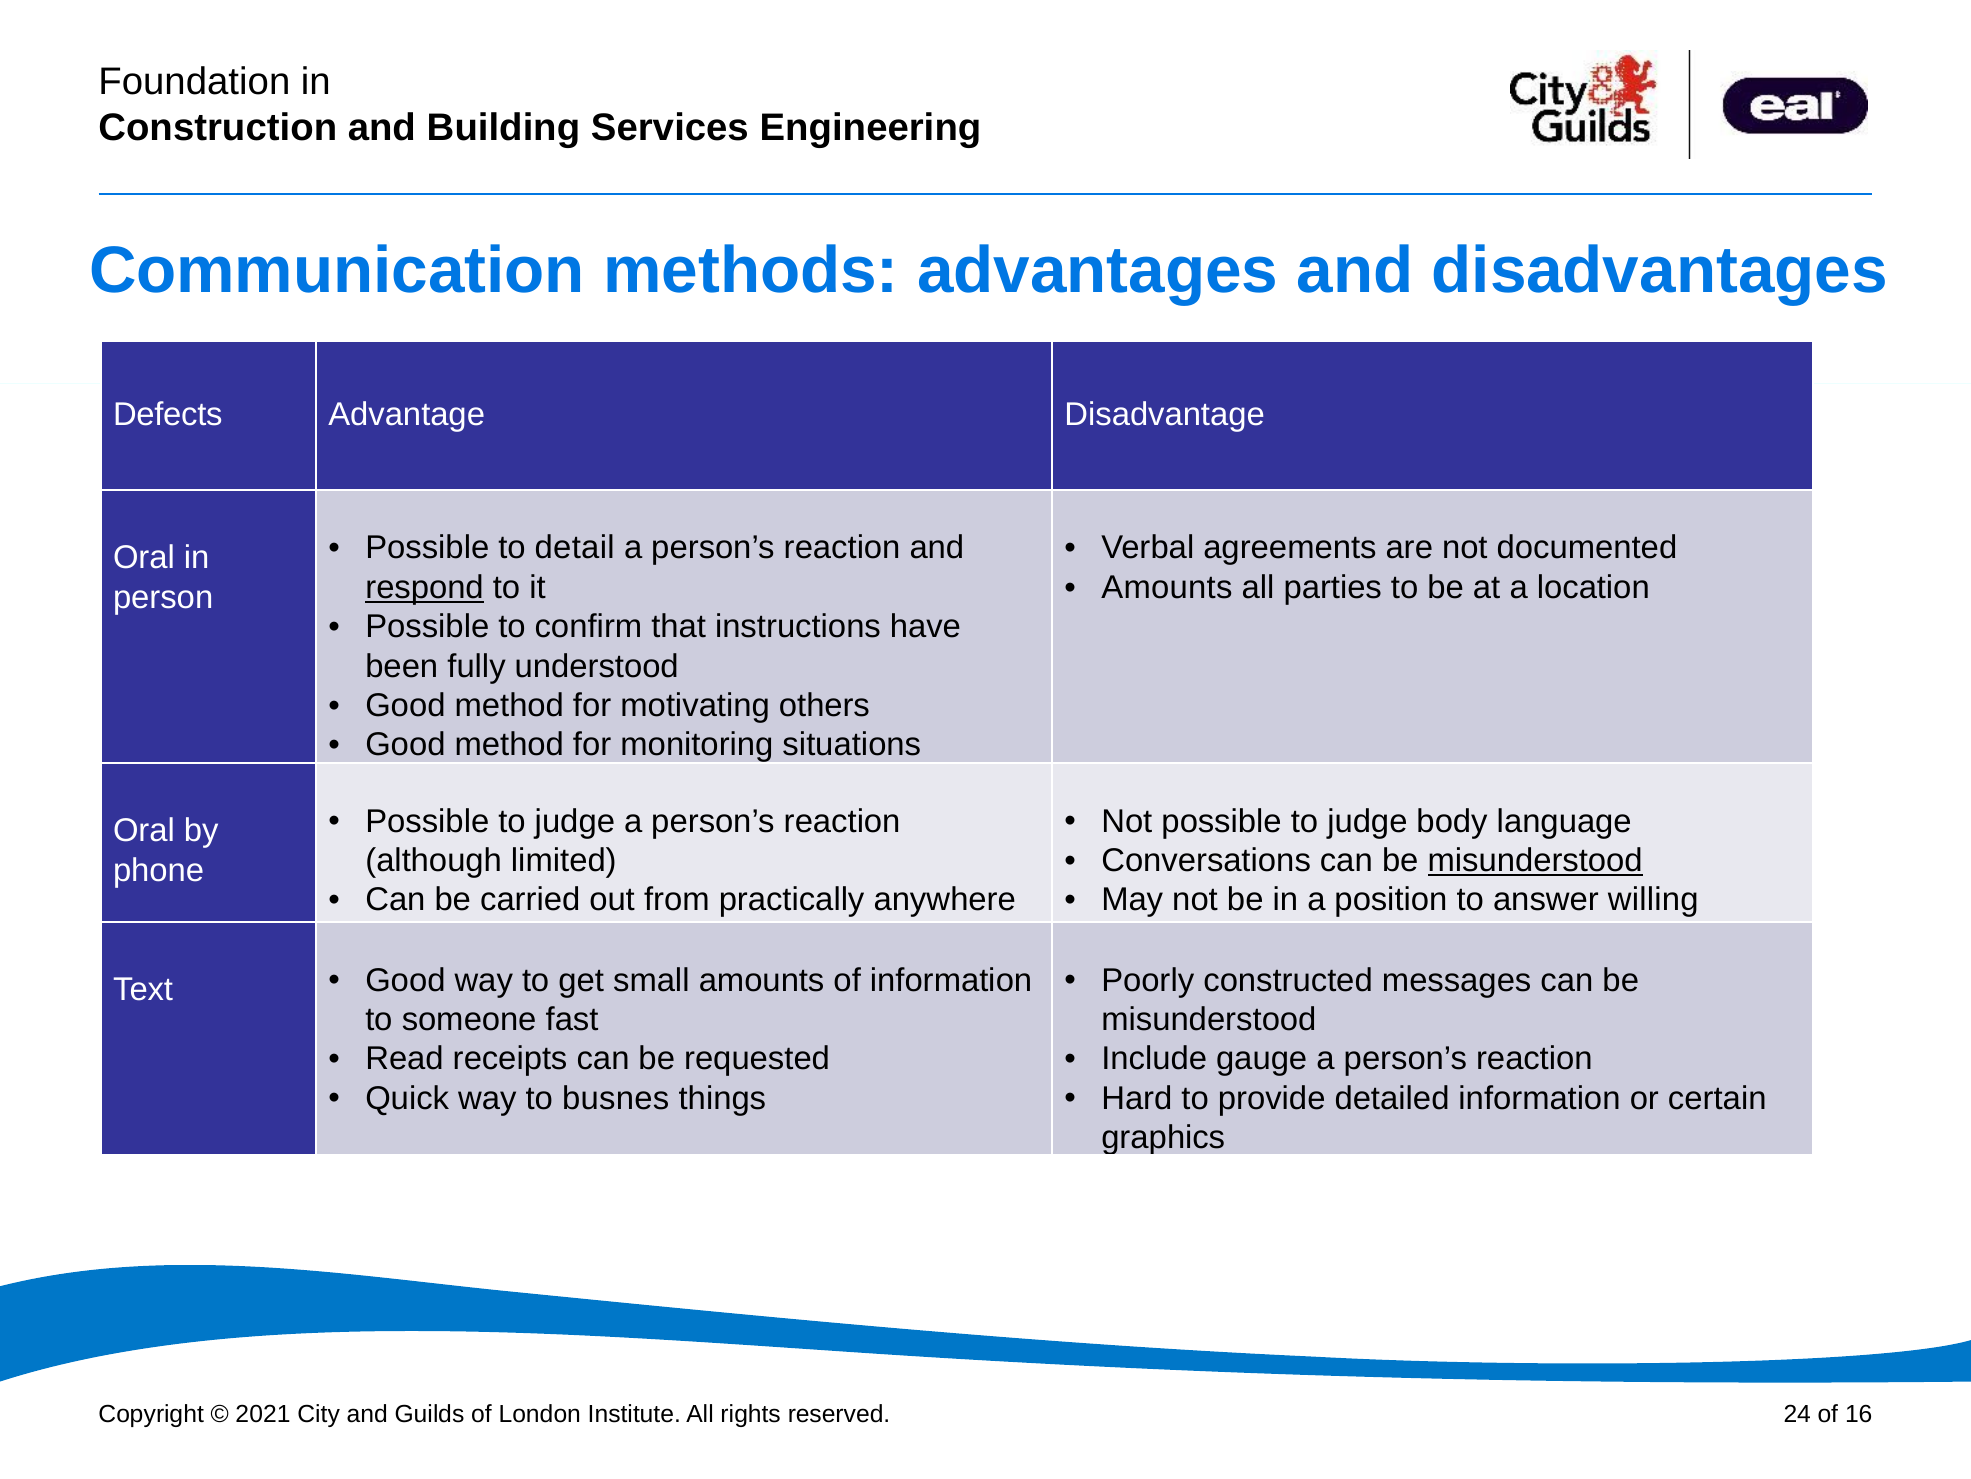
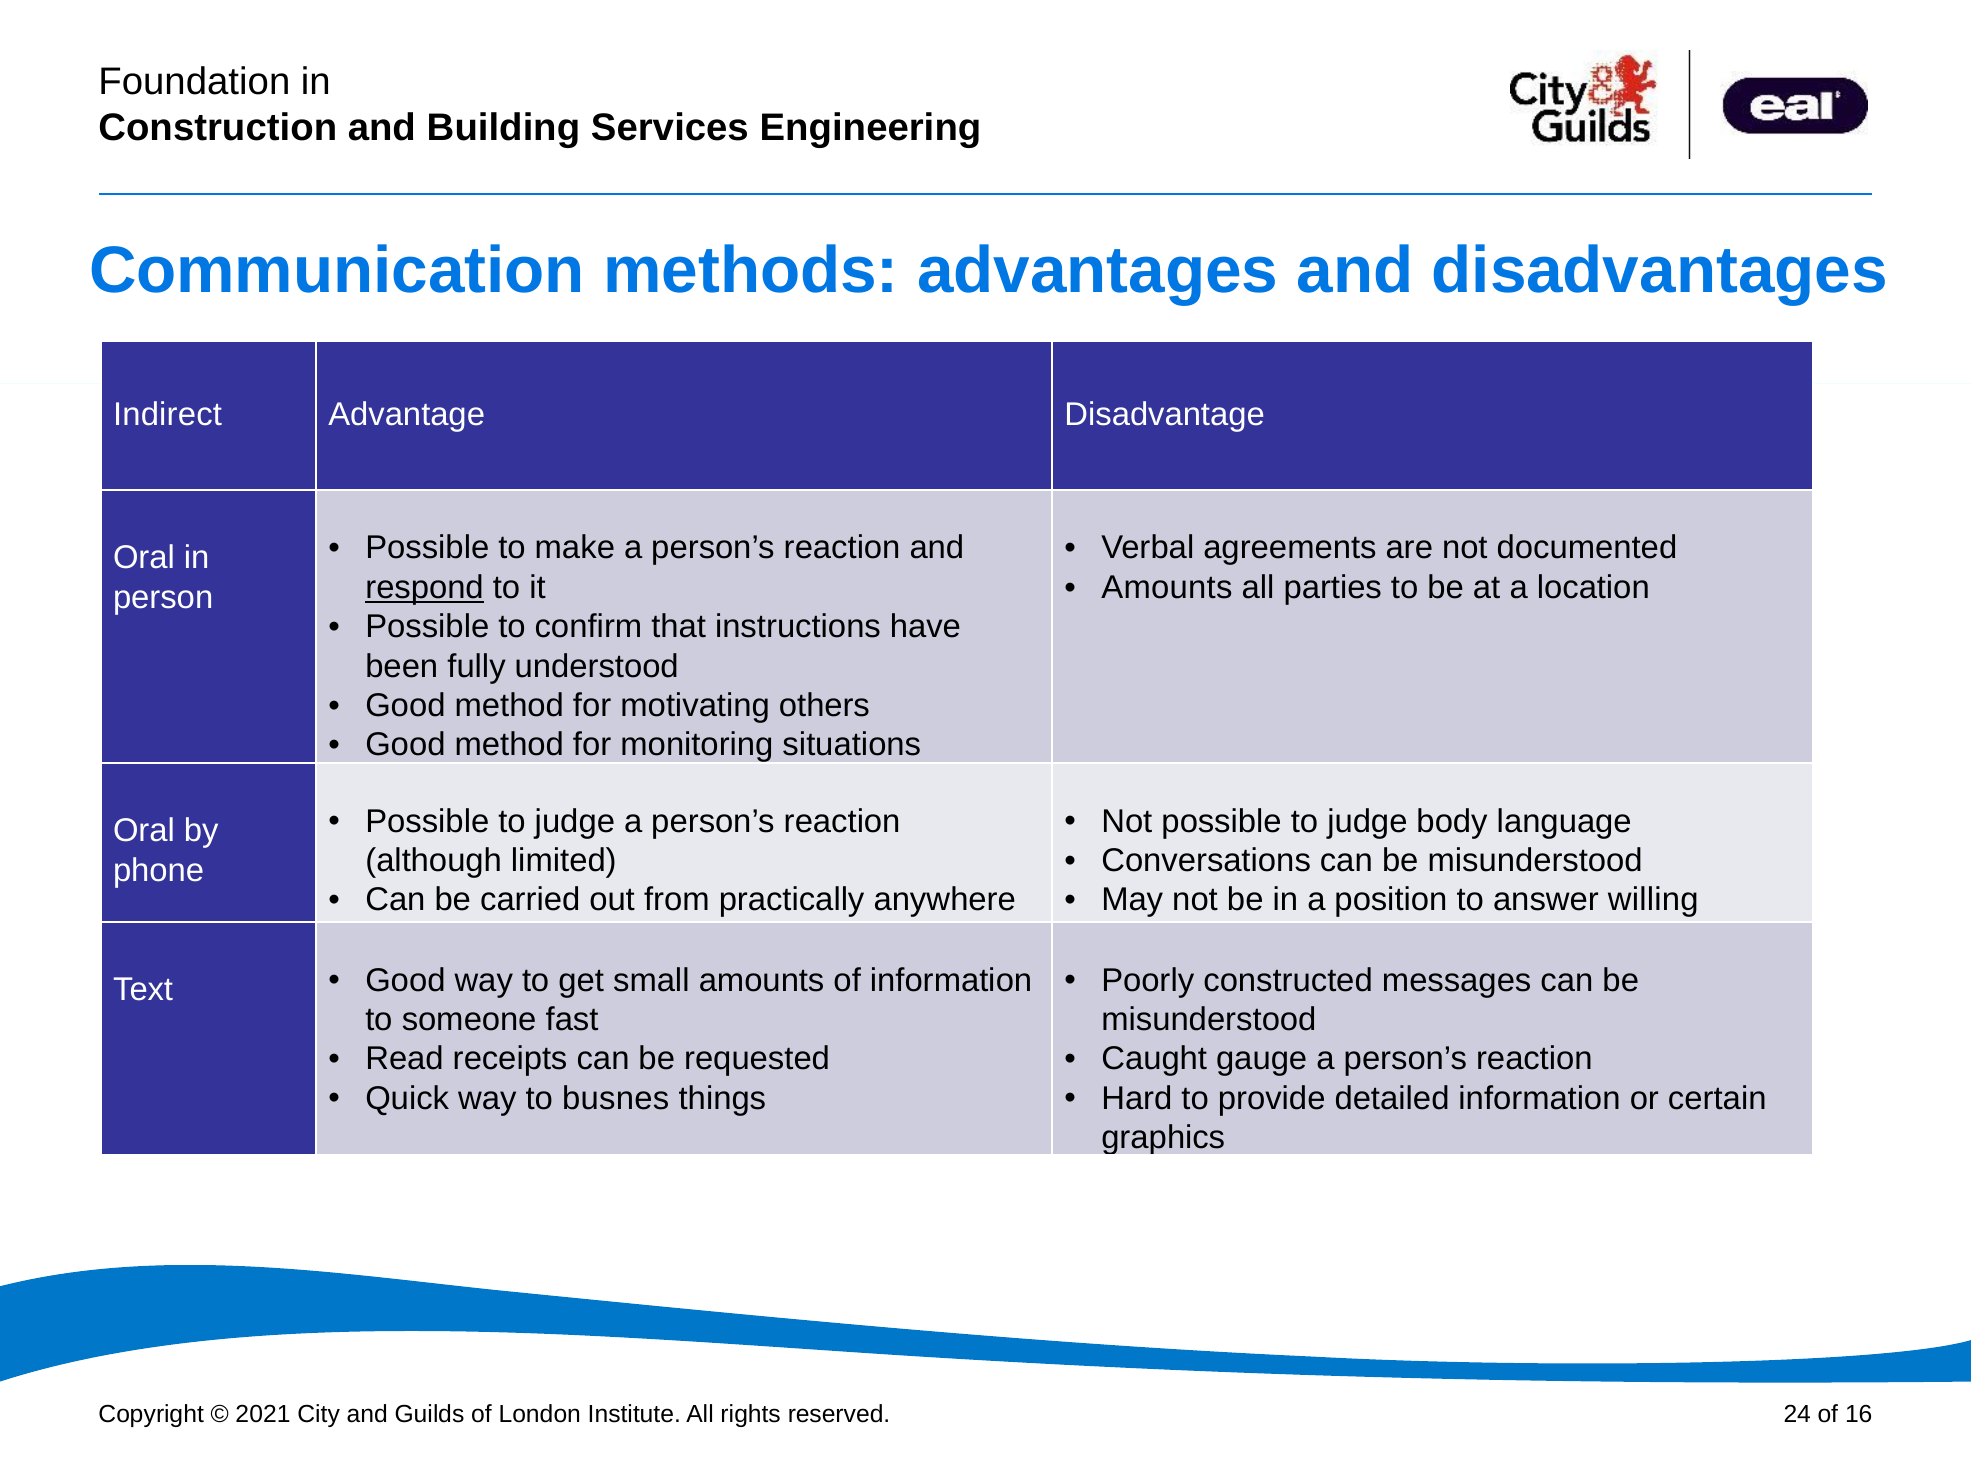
Defects: Defects -> Indirect
detail: detail -> make
misunderstood at (1535, 860) underline: present -> none
Include: Include -> Caught
